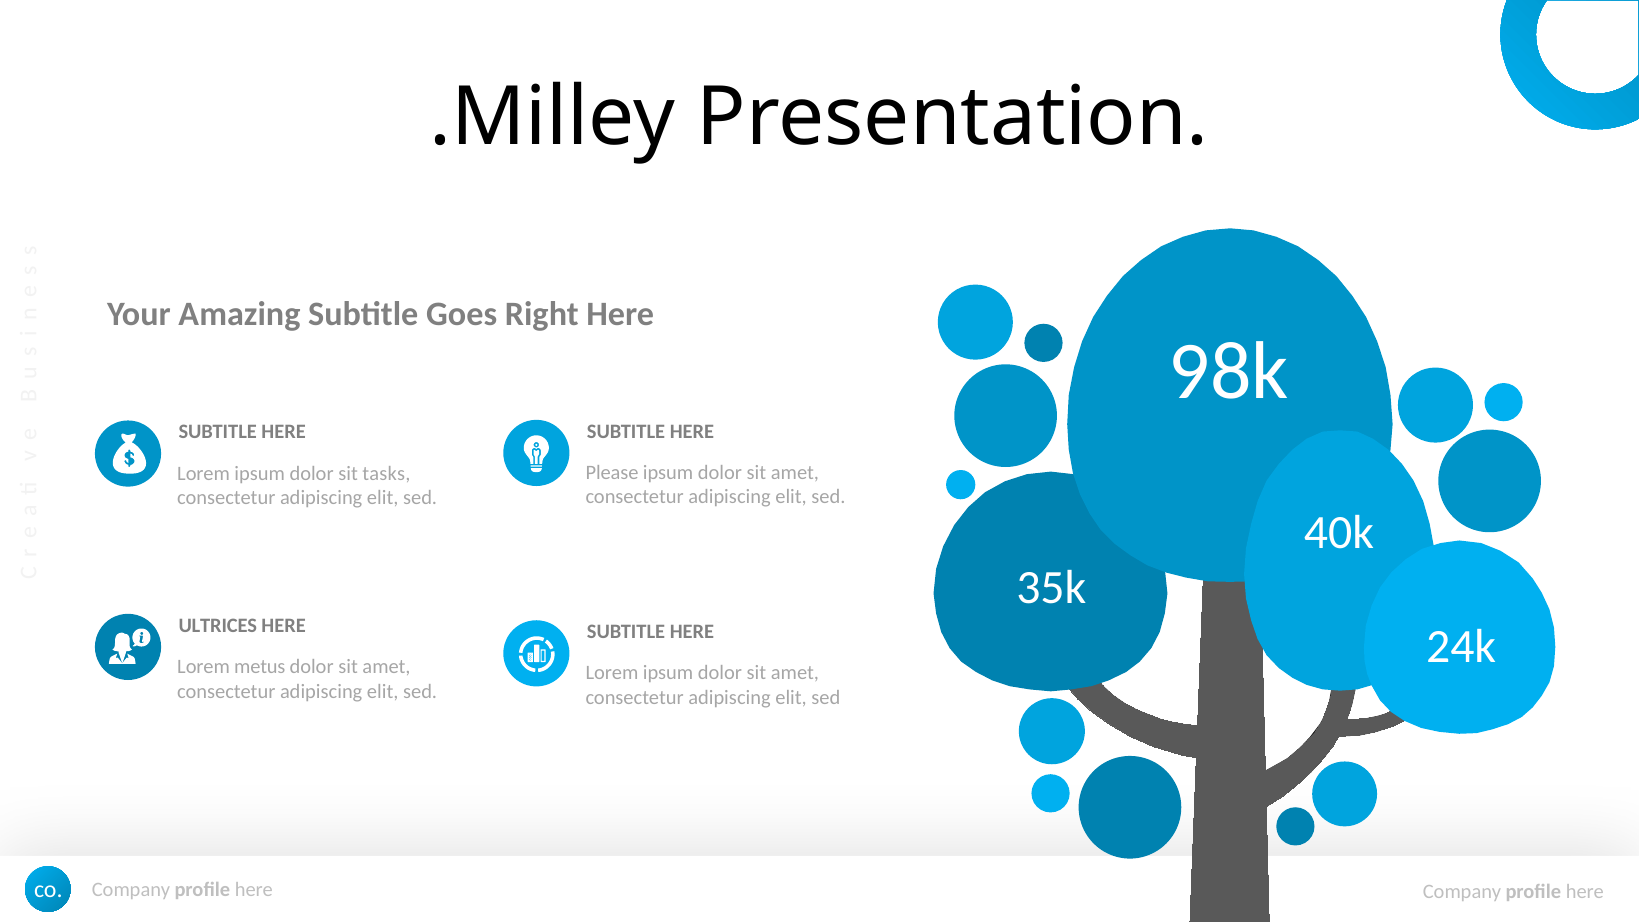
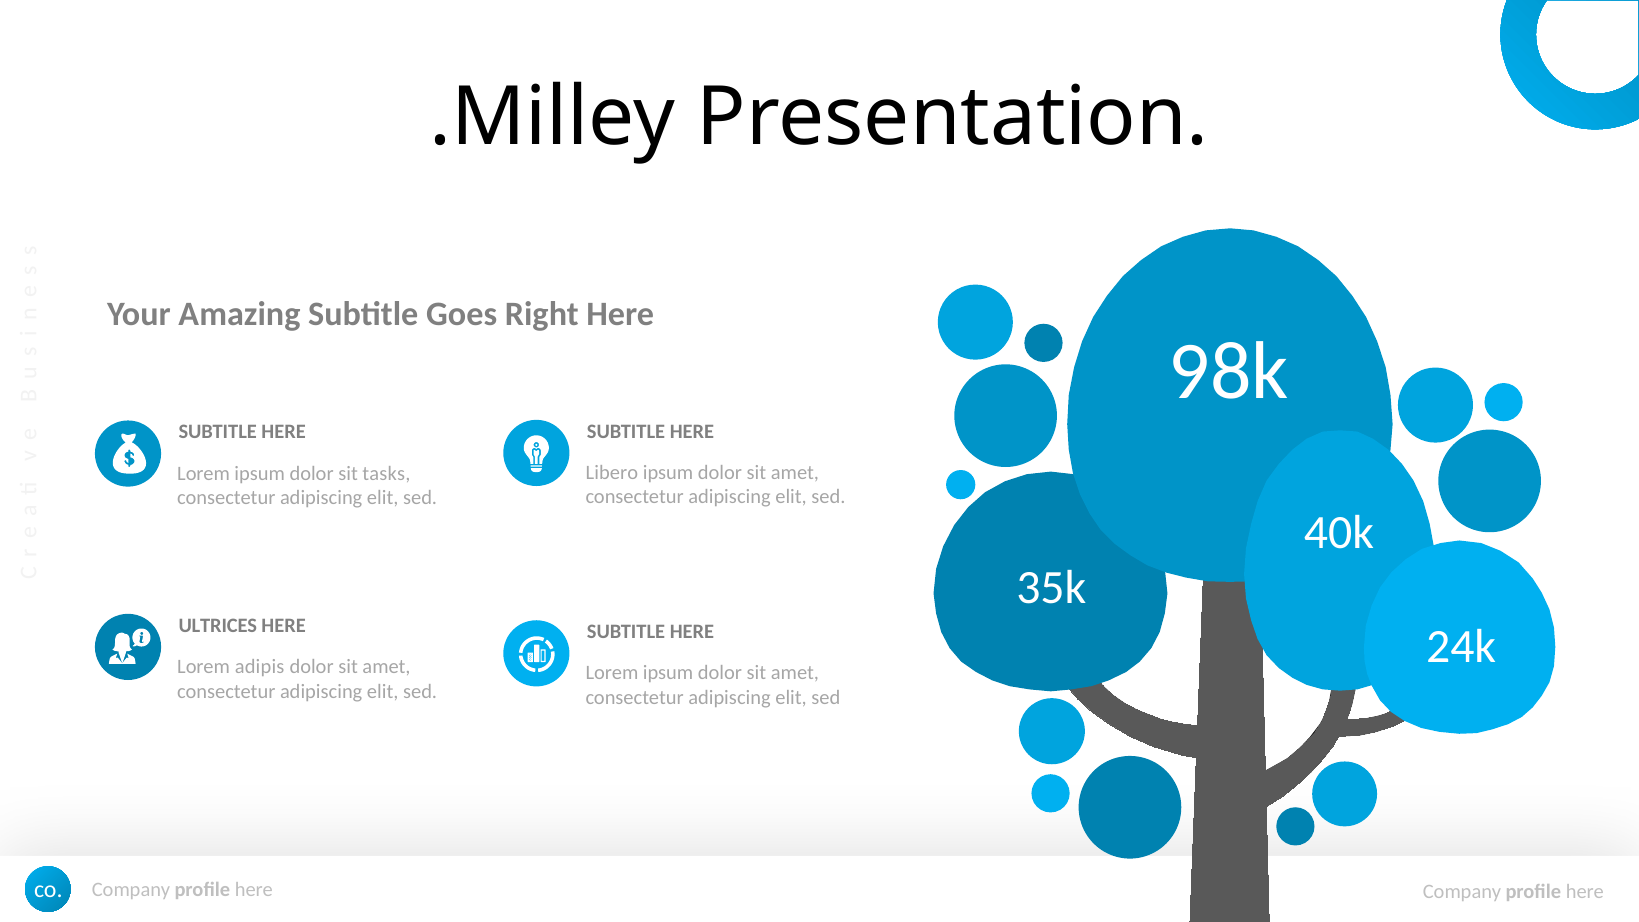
Please: Please -> Libero
metus: metus -> adipis
